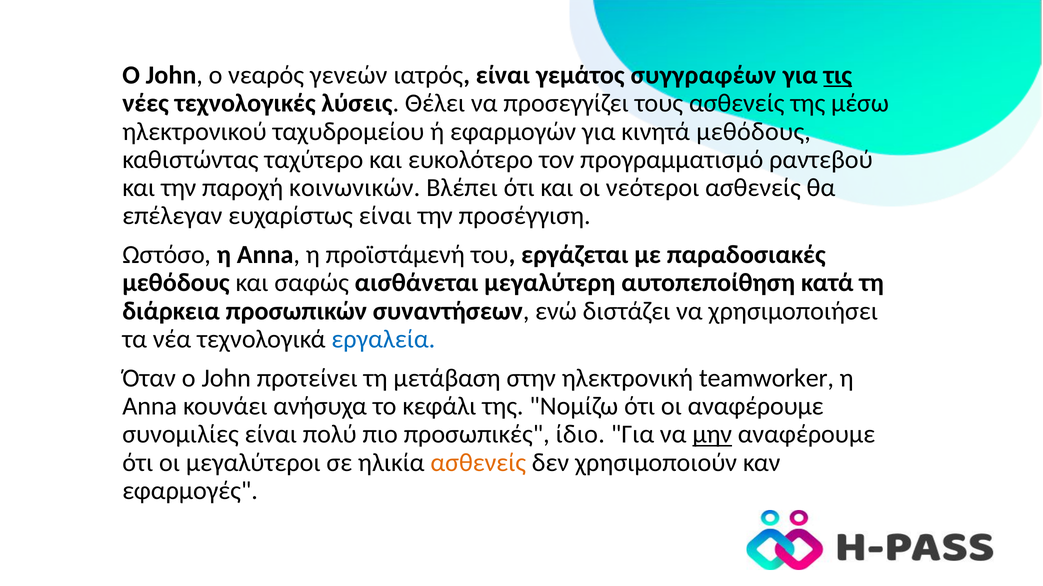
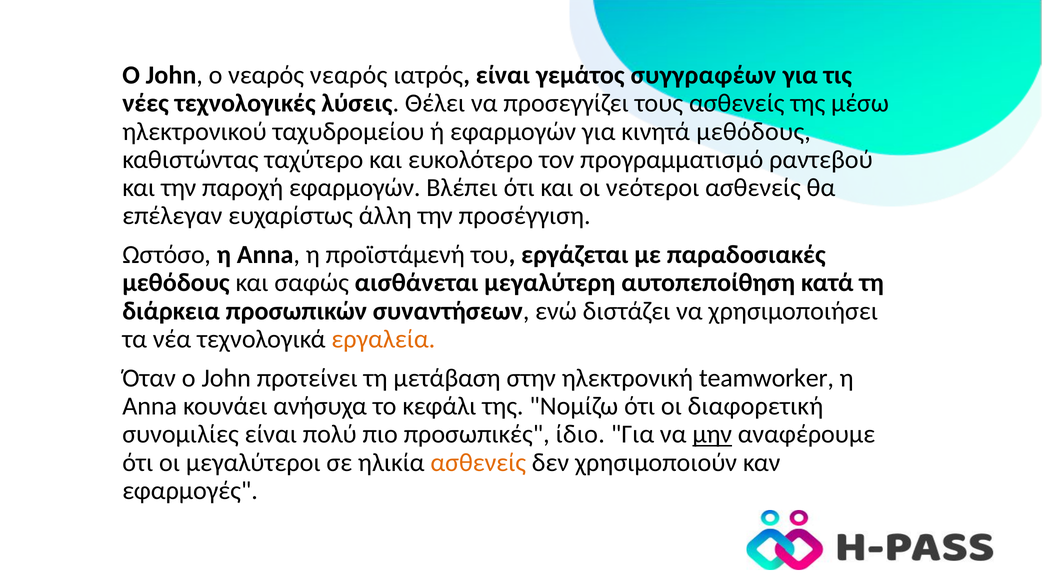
νεαρός γενεών: γενεών -> νεαρός
τις underline: present -> none
παροχή κοινωνικών: κοινωνικών -> εφαρμογών
ευχαρίστως είναι: είναι -> άλλη
εργαλεία colour: blue -> orange
οι αναφέρουμε: αναφέρουμε -> διαφορετική
